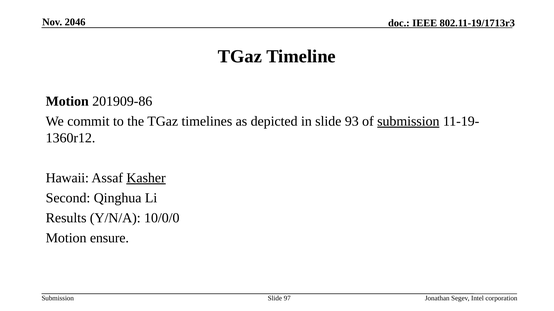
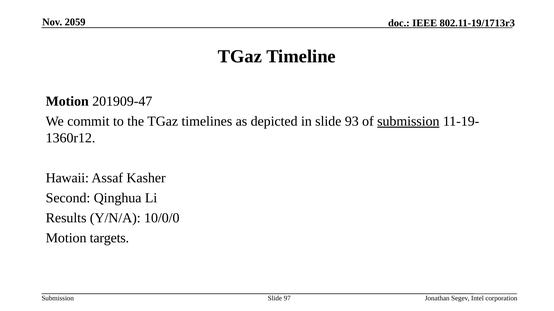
2046: 2046 -> 2059
201909-86: 201909-86 -> 201909-47
Kasher underline: present -> none
ensure: ensure -> targets
